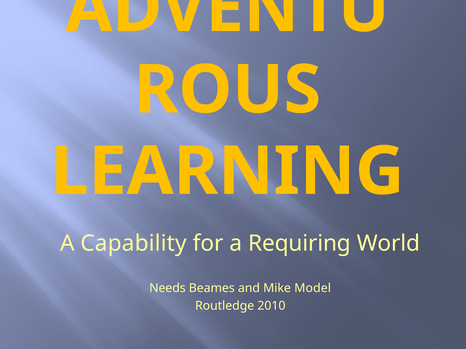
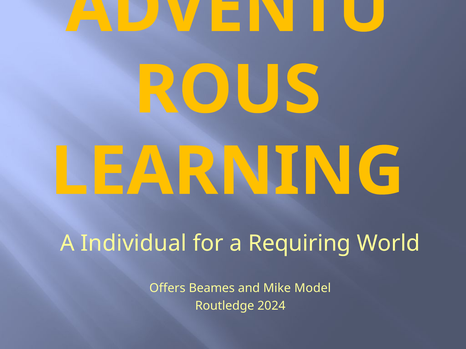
Capability: Capability -> Individual
Needs: Needs -> Offers
2010: 2010 -> 2024
